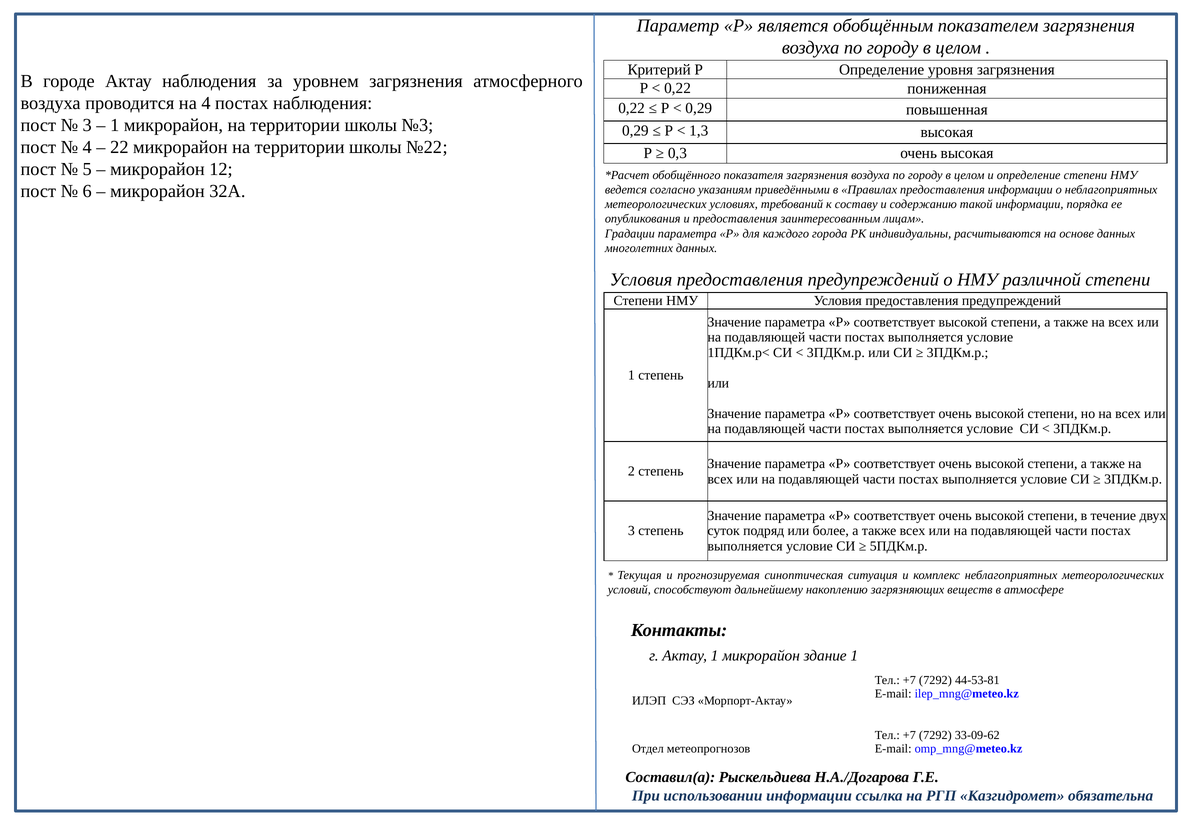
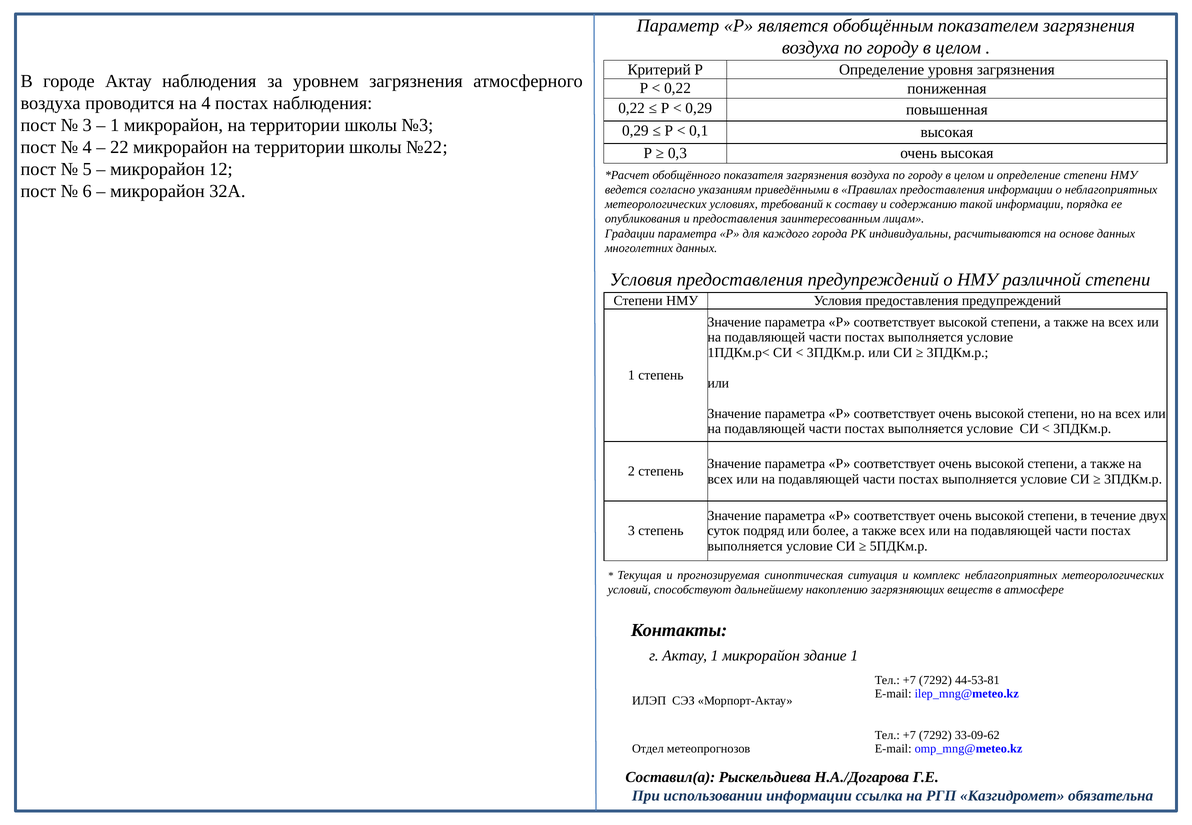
1,3: 1,3 -> 0,1
